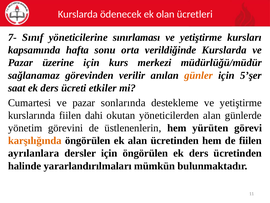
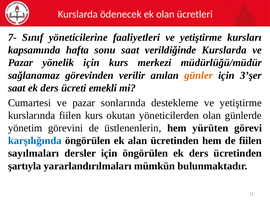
sınırlaması: sınırlaması -> faaliyetleri
sonu orta: orta -> saat
üzerine: üzerine -> yönelik
5’şer: 5’şer -> 3’şer
etkiler: etkiler -> emekli
fiilen dahi: dahi -> kurs
yöneticilerden alan: alan -> olan
karşılığında colour: orange -> blue
ayrılanlara: ayrılanlara -> sayılmaları
halinde: halinde -> şartıyla
